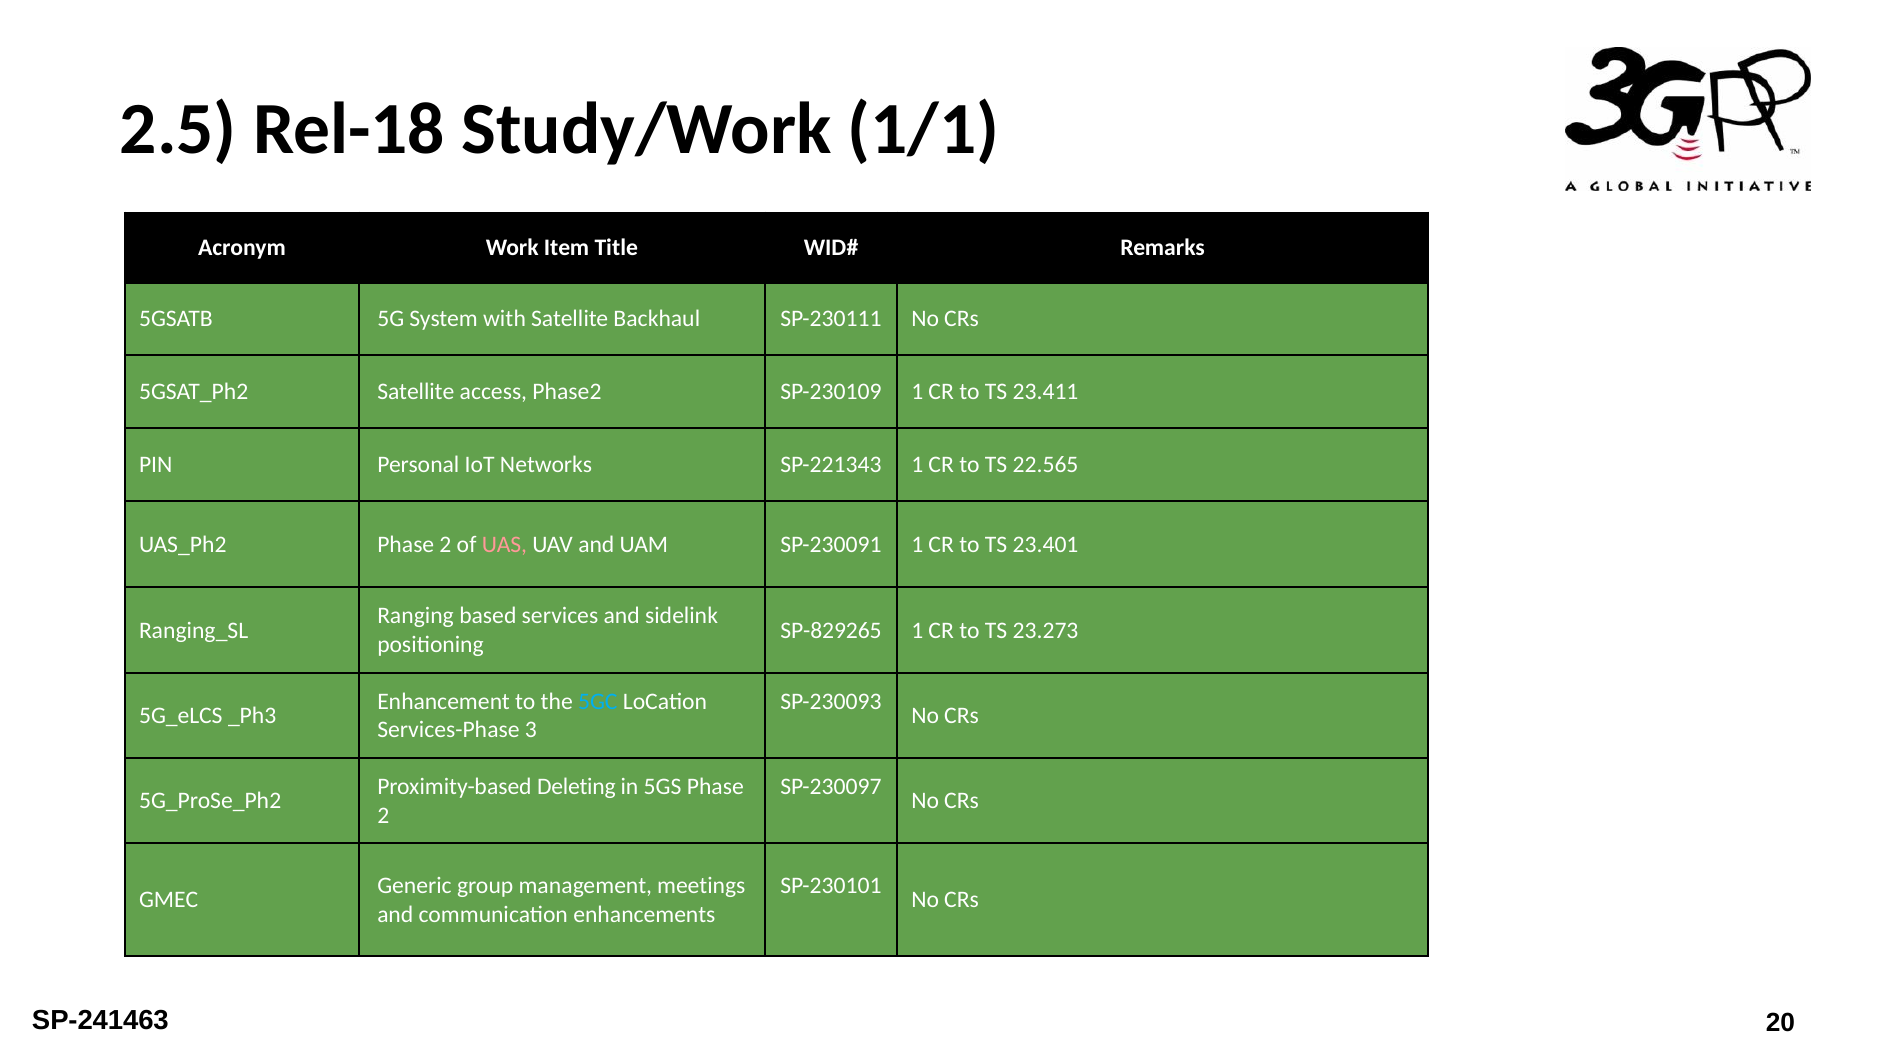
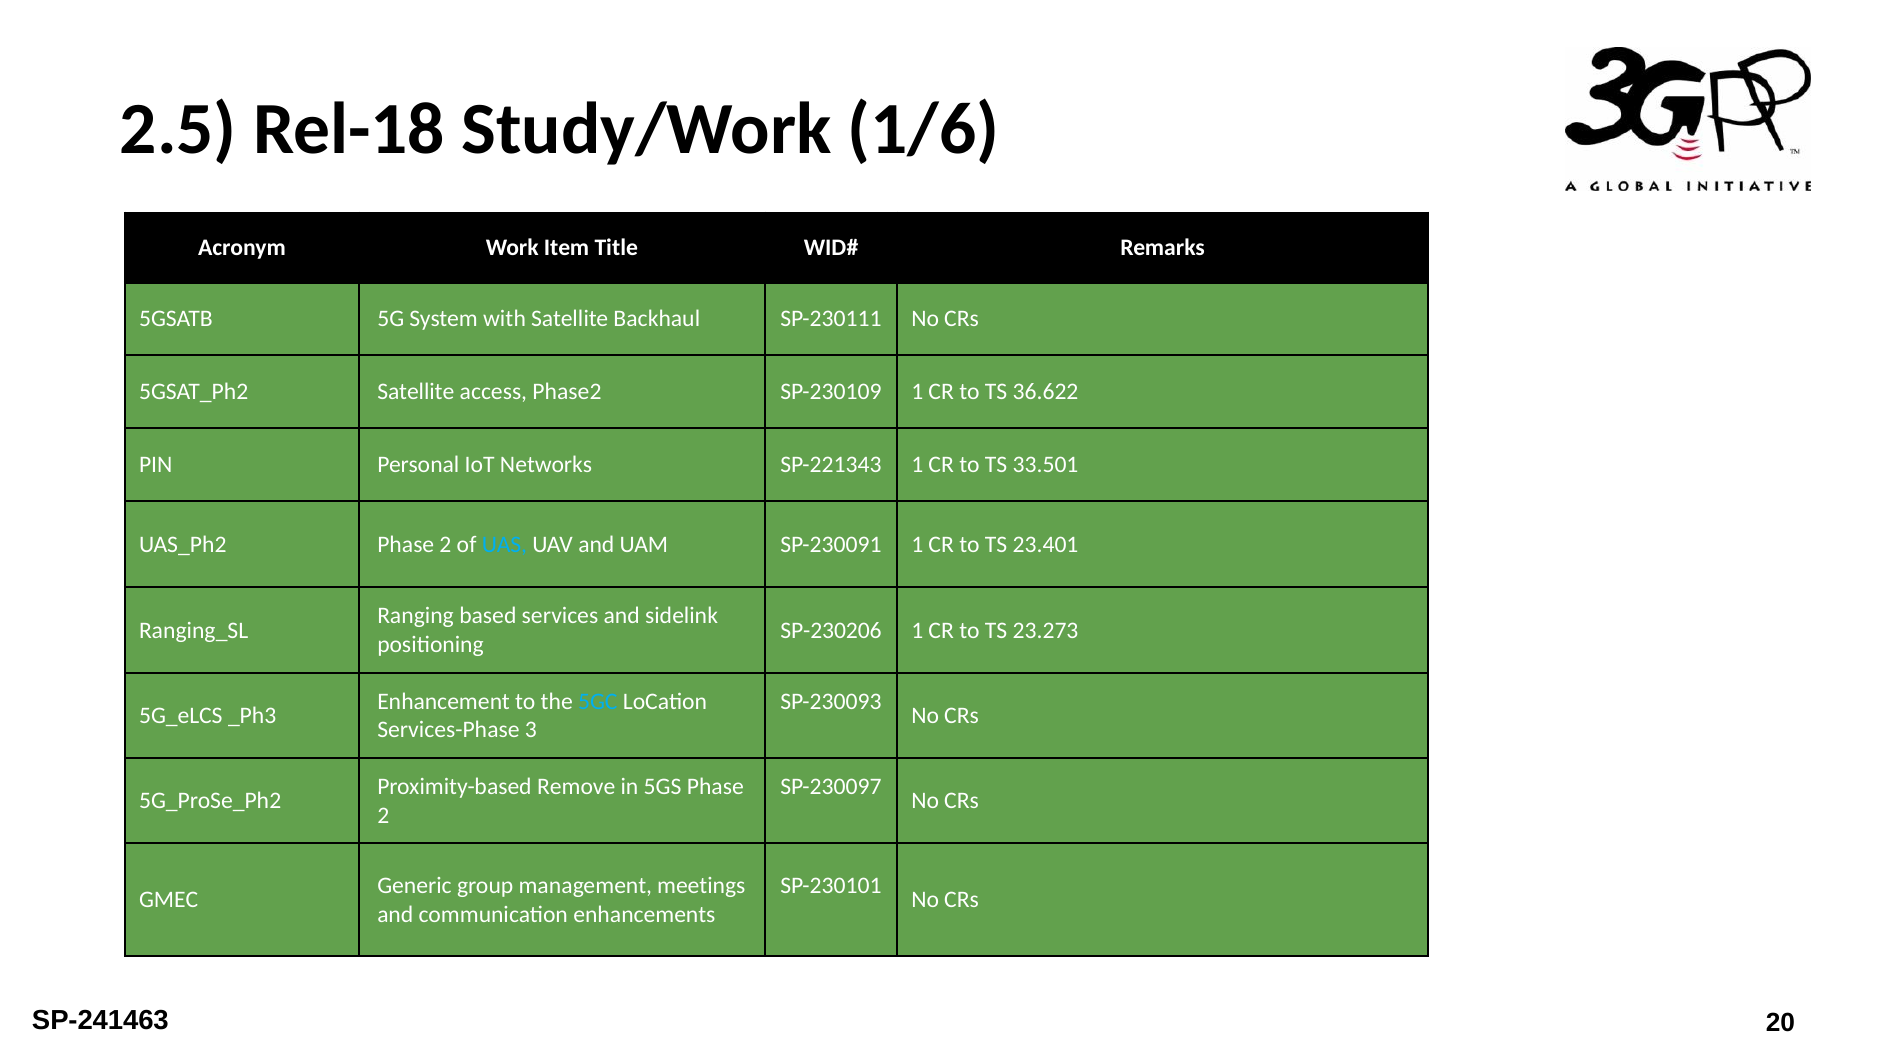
1/1: 1/1 -> 1/6
23.411: 23.411 -> 36.622
22.565: 22.565 -> 33.501
UAS colour: pink -> light blue
SP-829265: SP-829265 -> SP-230206
Deleting: Deleting -> Remove
